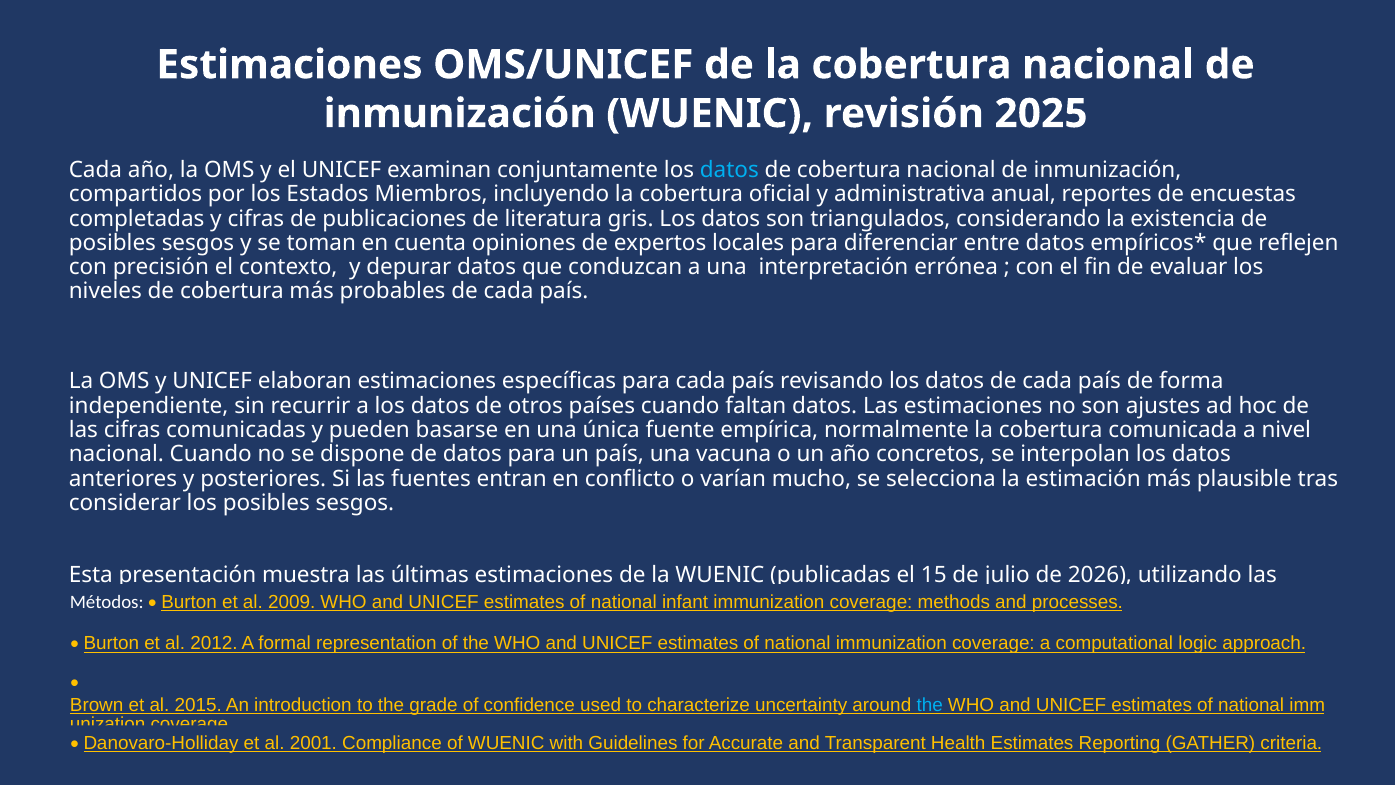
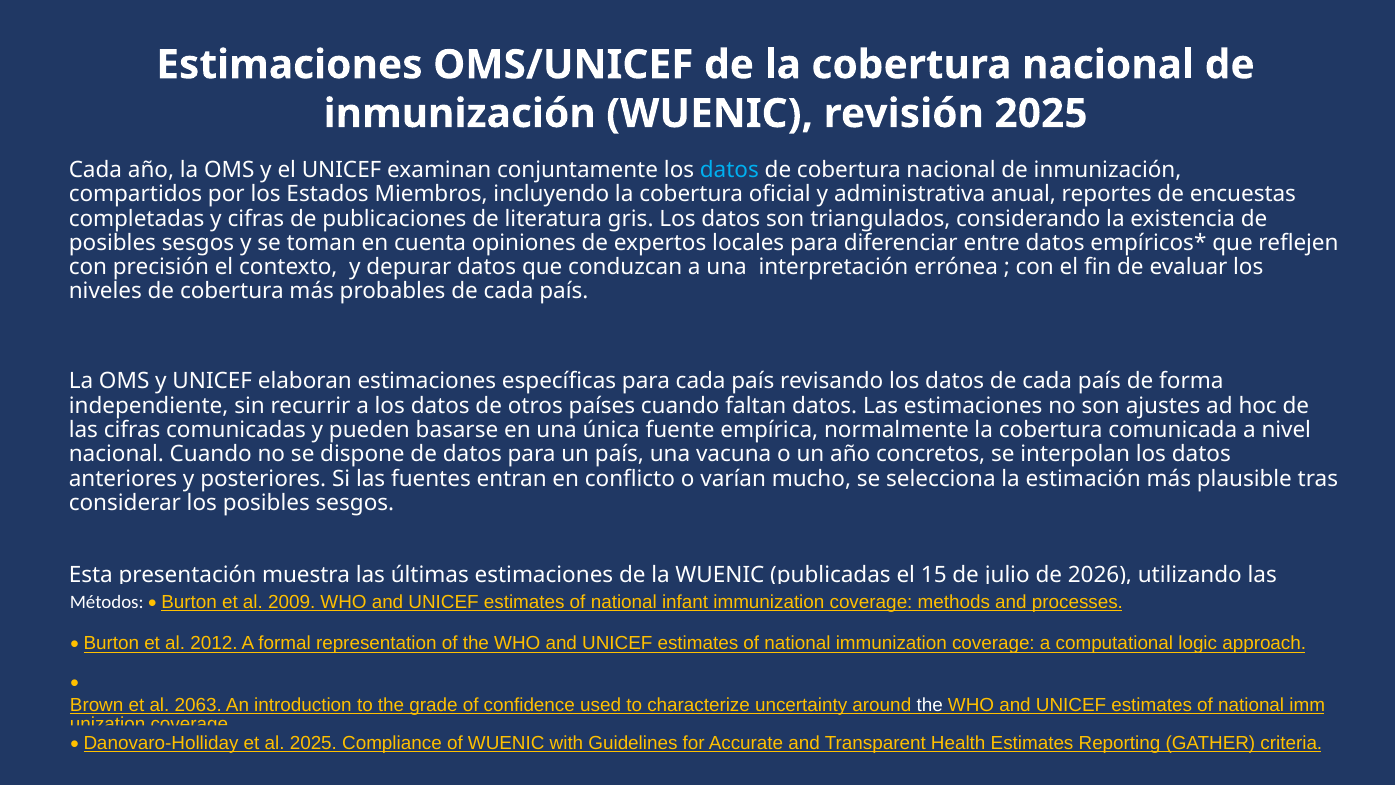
2015: 2015 -> 2063
the at (930, 705) colour: light blue -> white
al 2001: 2001 -> 2025
